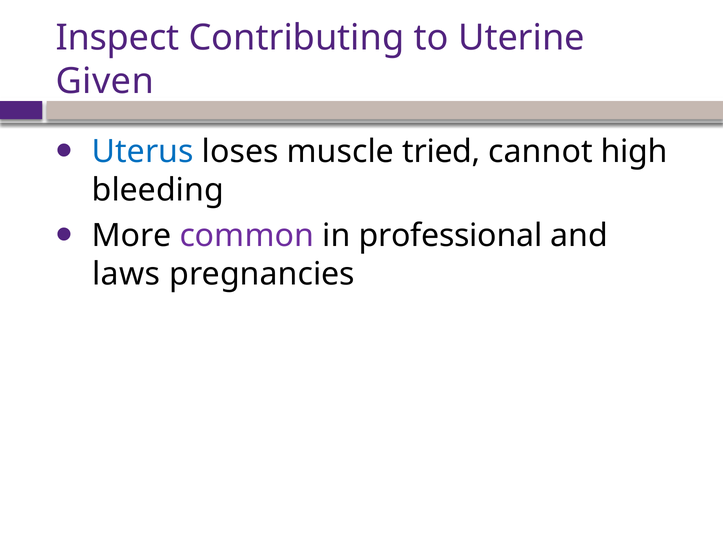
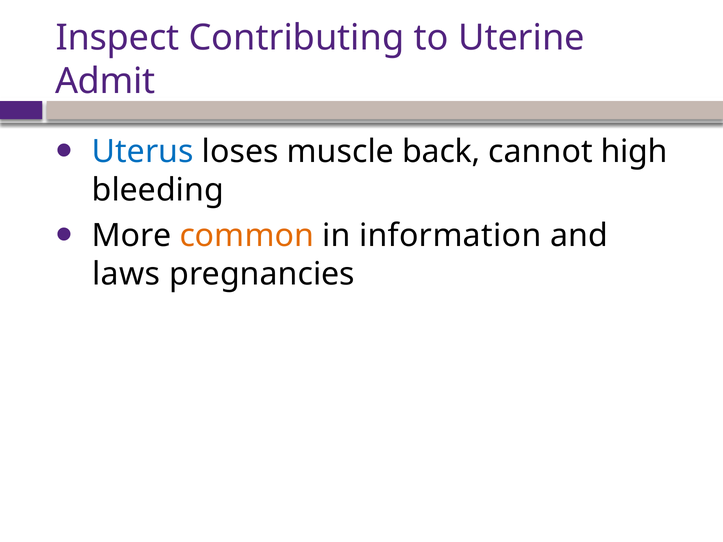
Given: Given -> Admit
tried: tried -> back
common colour: purple -> orange
professional: professional -> information
